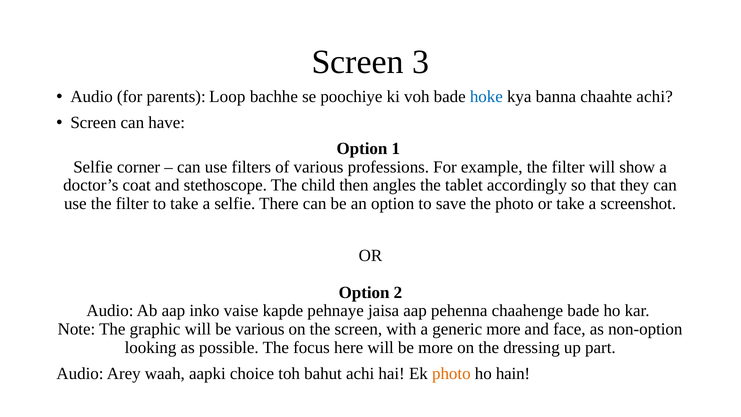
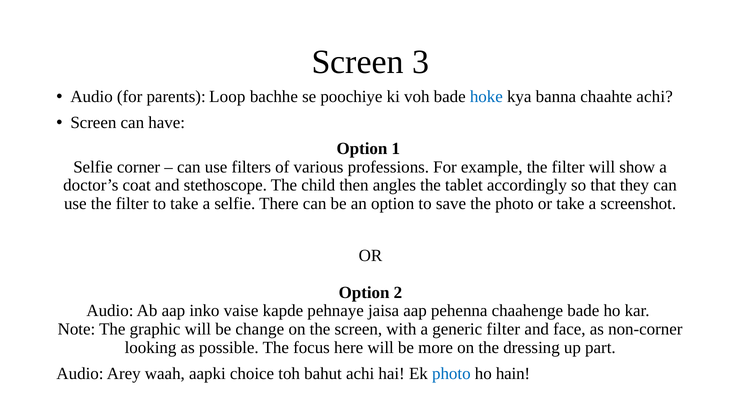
be various: various -> change
generic more: more -> filter
non-option: non-option -> non-corner
photo at (451, 373) colour: orange -> blue
